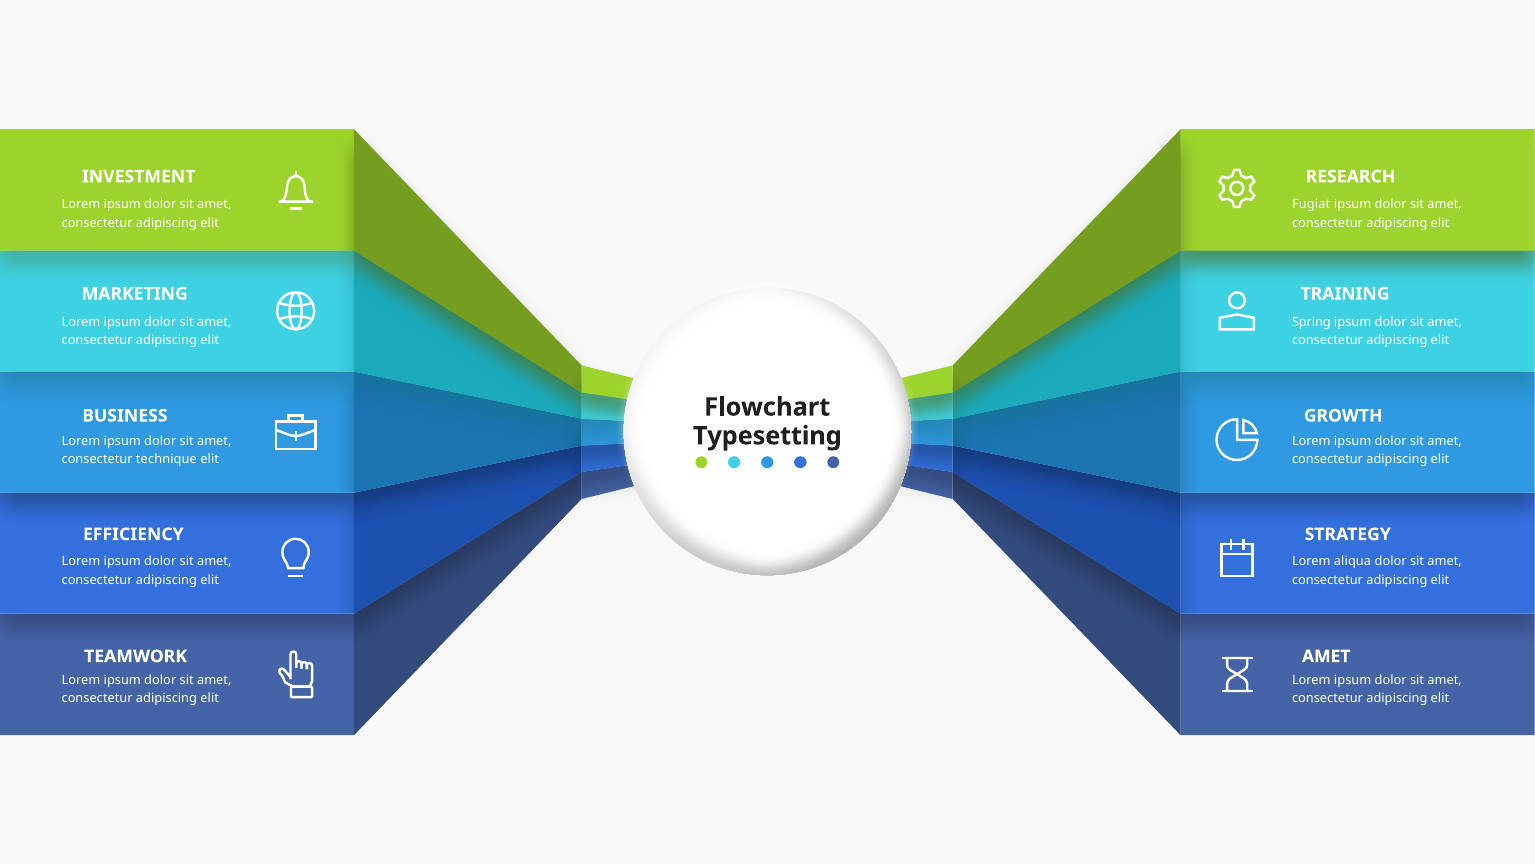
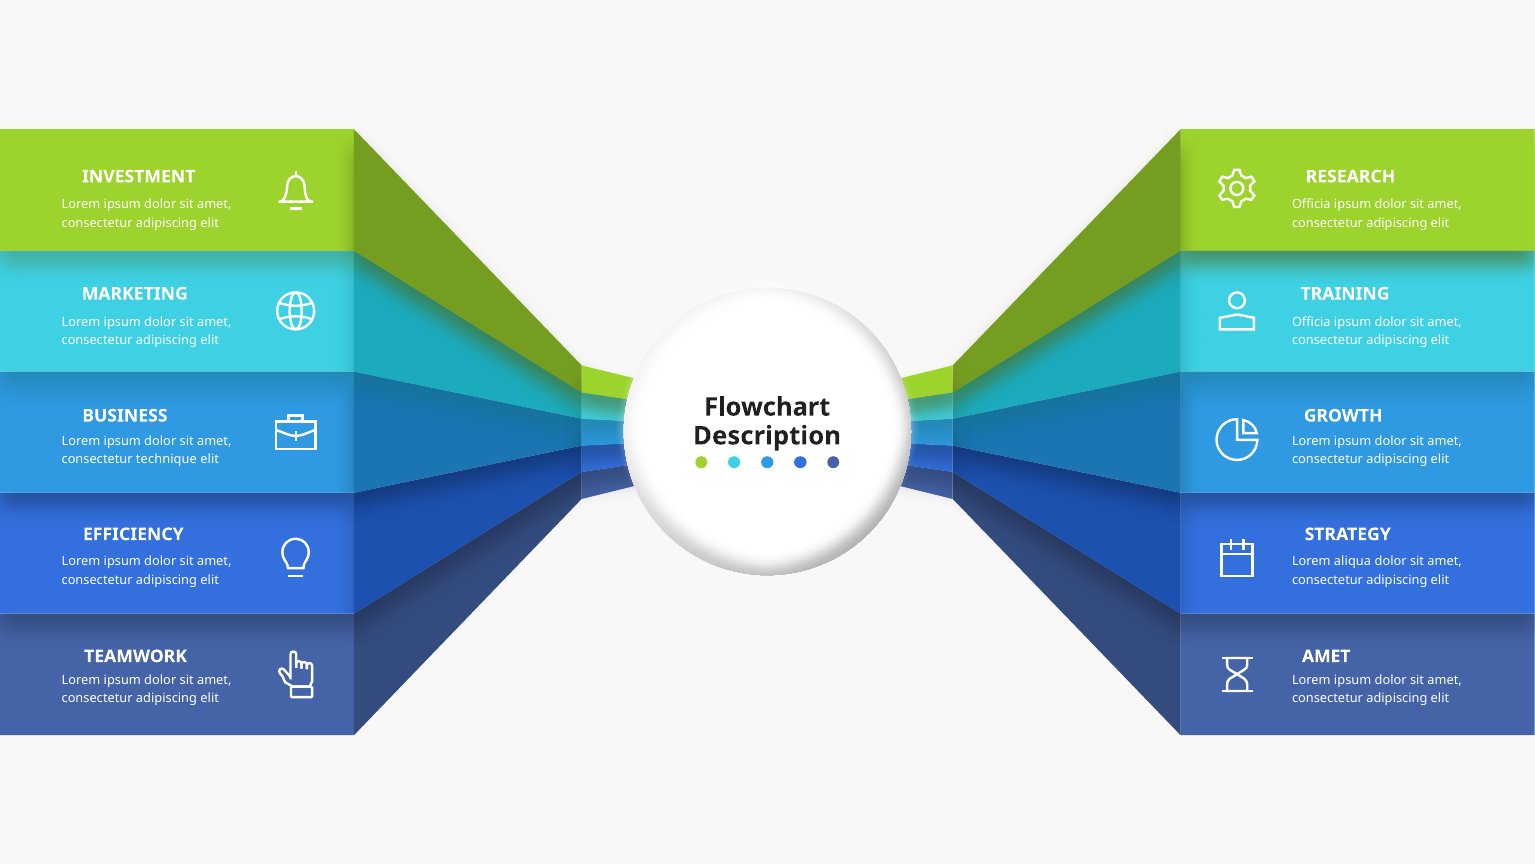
Fugiat at (1311, 204): Fugiat -> Officia
Spring at (1311, 322): Spring -> Officia
Typesetting: Typesetting -> Description
